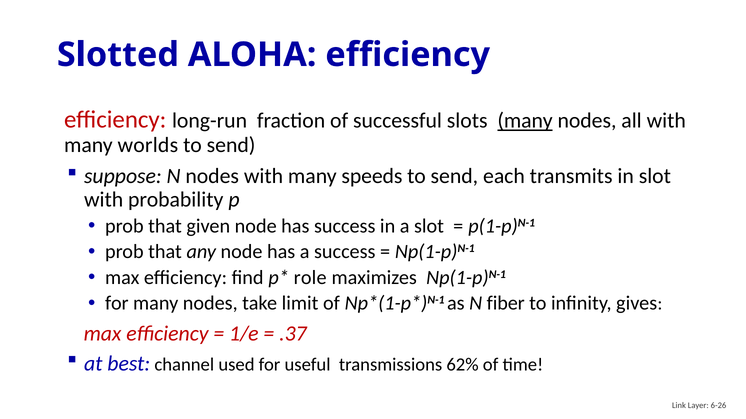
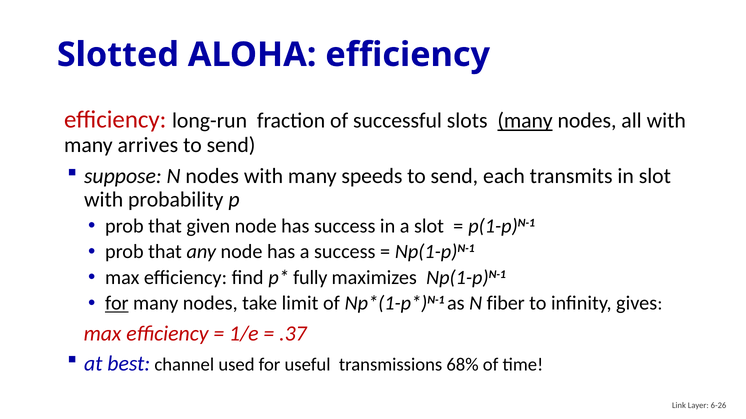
worlds: worlds -> arrives
role: role -> fully
for at (117, 304) underline: none -> present
62%: 62% -> 68%
